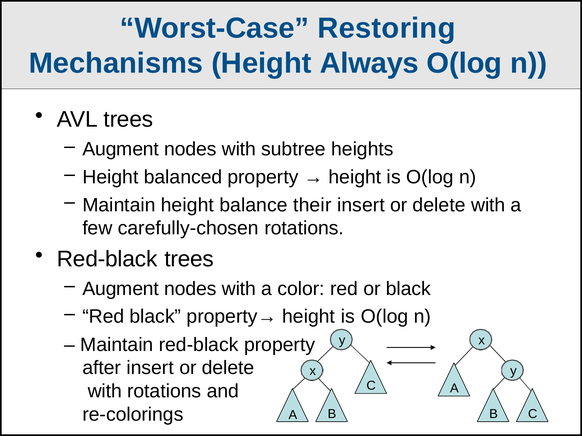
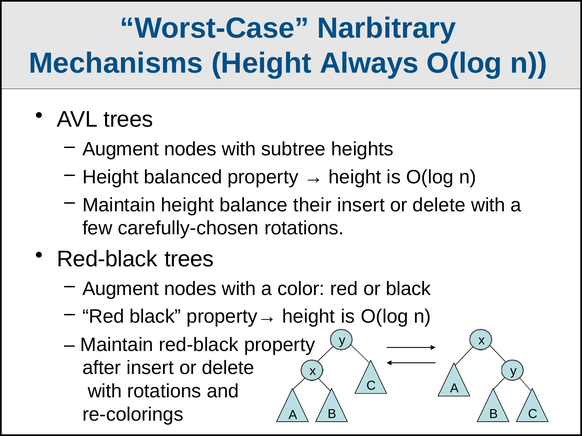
Restoring: Restoring -> Narbitrary
